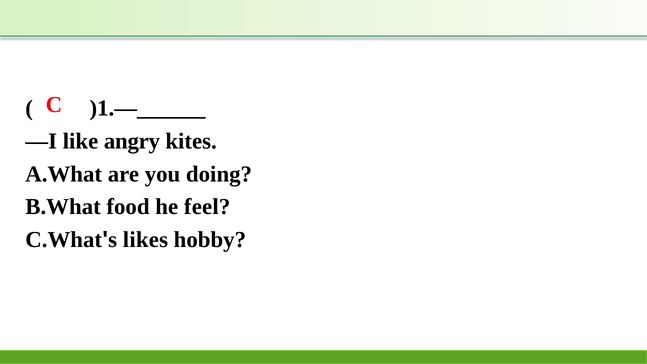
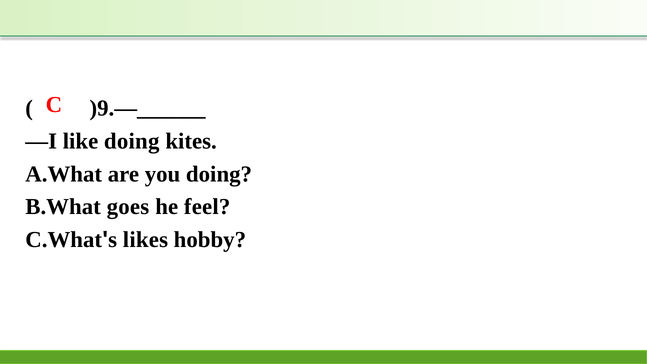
)1.—______: )1.—______ -> )9.—______
like angry: angry -> doing
food: food -> goes
